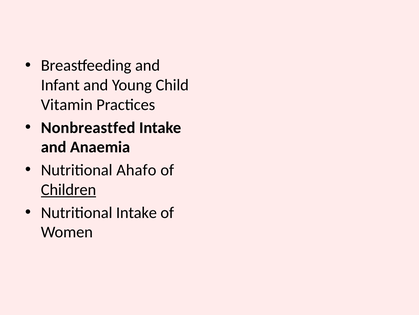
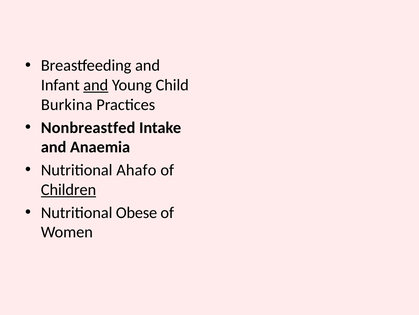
and at (96, 85) underline: none -> present
Vitamin: Vitamin -> Burkina
Nutritional Intake: Intake -> Obese
